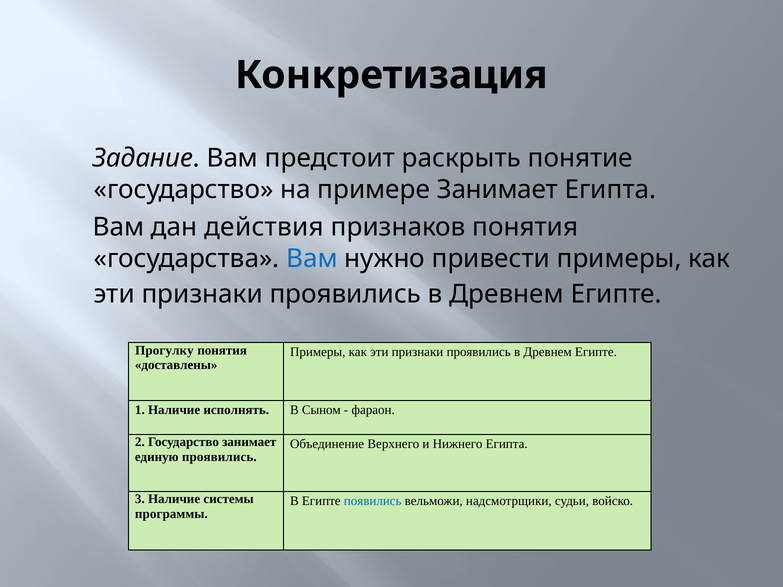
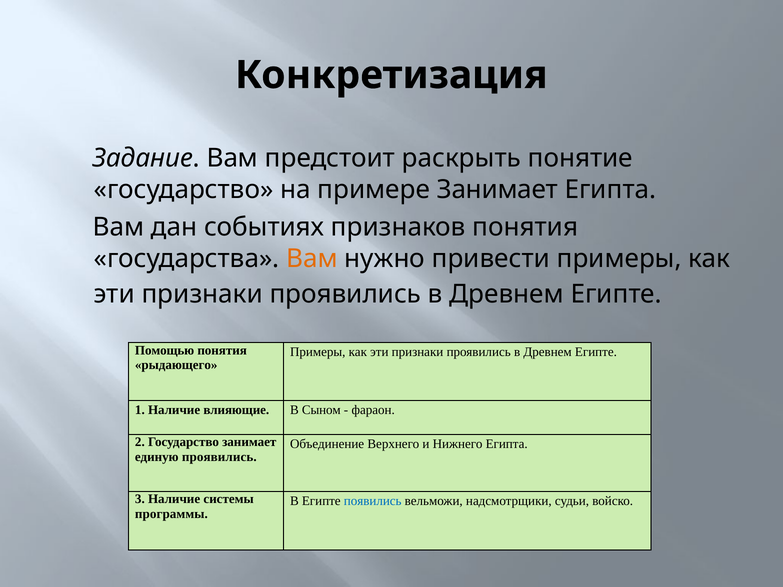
действия: действия -> событиях
Вам at (312, 258) colour: blue -> orange
Прогулку: Прогулку -> Помощью
доставлены: доставлены -> рыдающего
исполнять: исполнять -> влияющие
